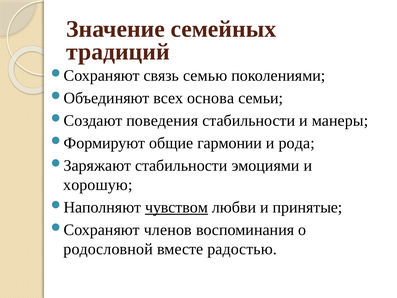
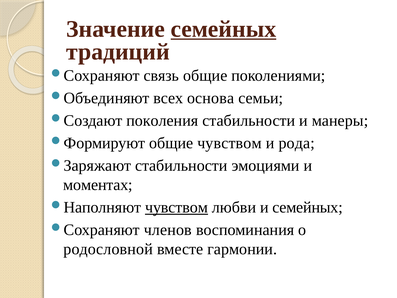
семейных at (223, 29) underline: none -> present
связь семью: семью -> общие
поведения: поведения -> поколения
общие гармонии: гармонии -> чувством
хорошую: хорошую -> моментах
и принятые: принятые -> семейных
радостью: радостью -> гармонии
